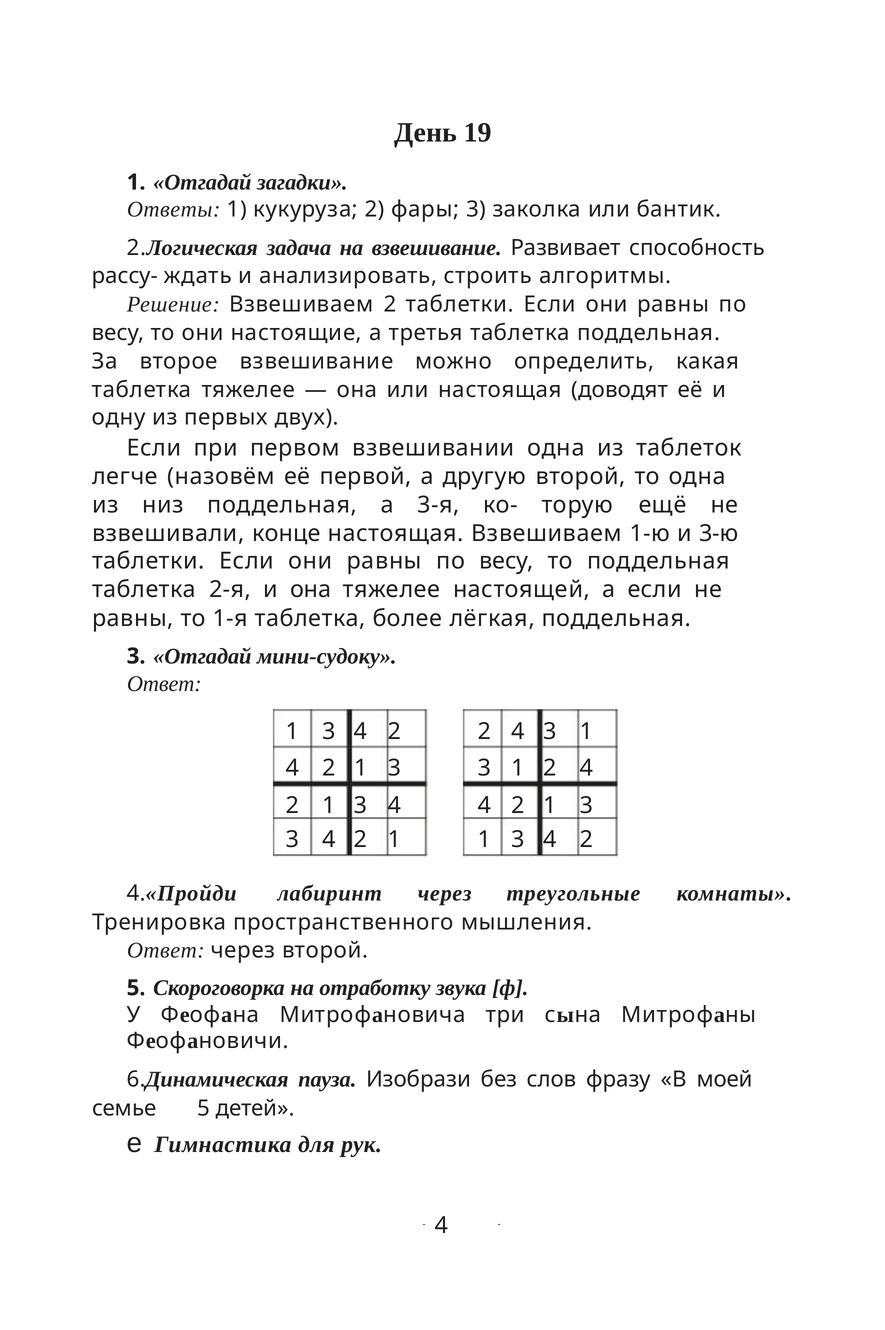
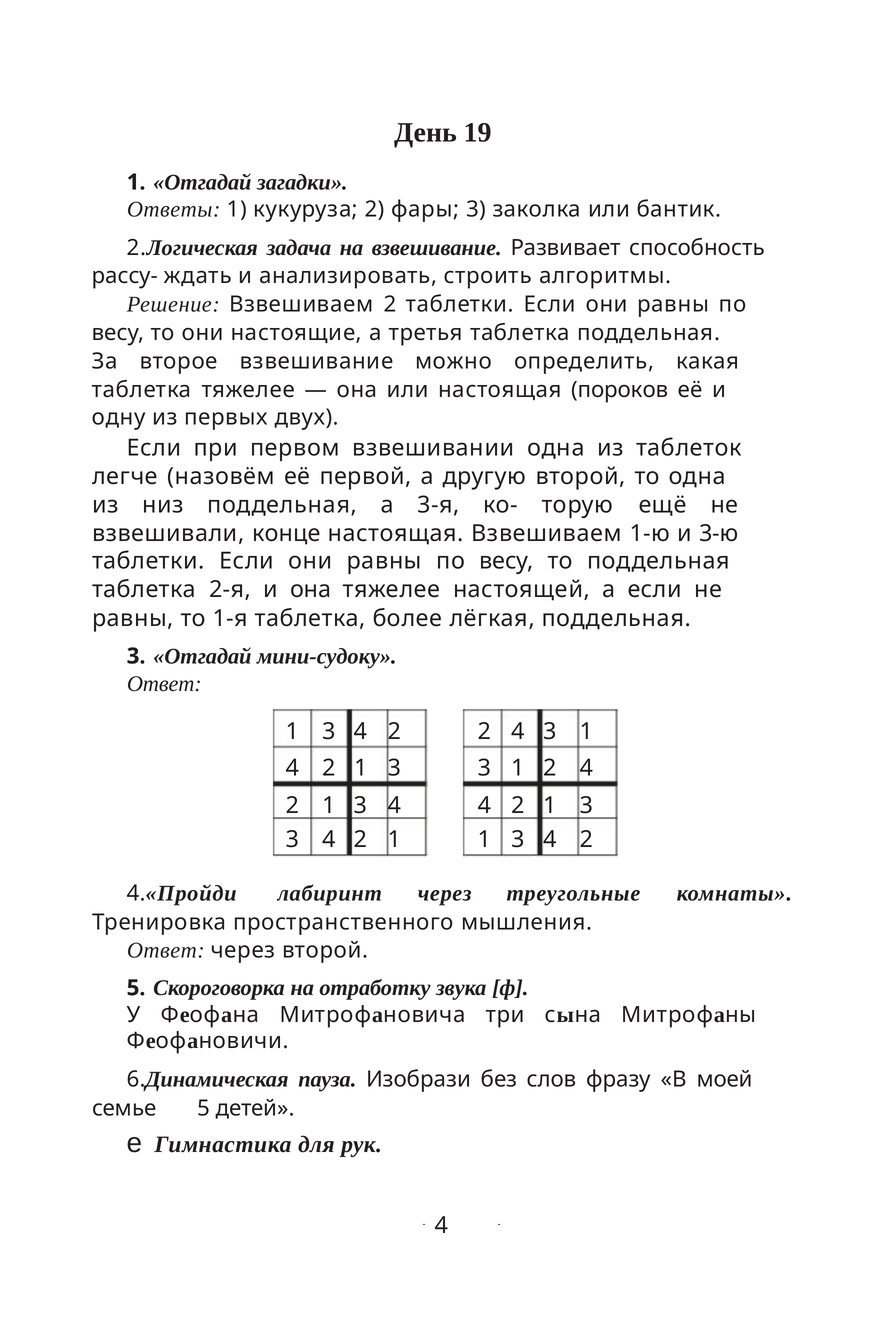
доводят: доводят -> пороков
